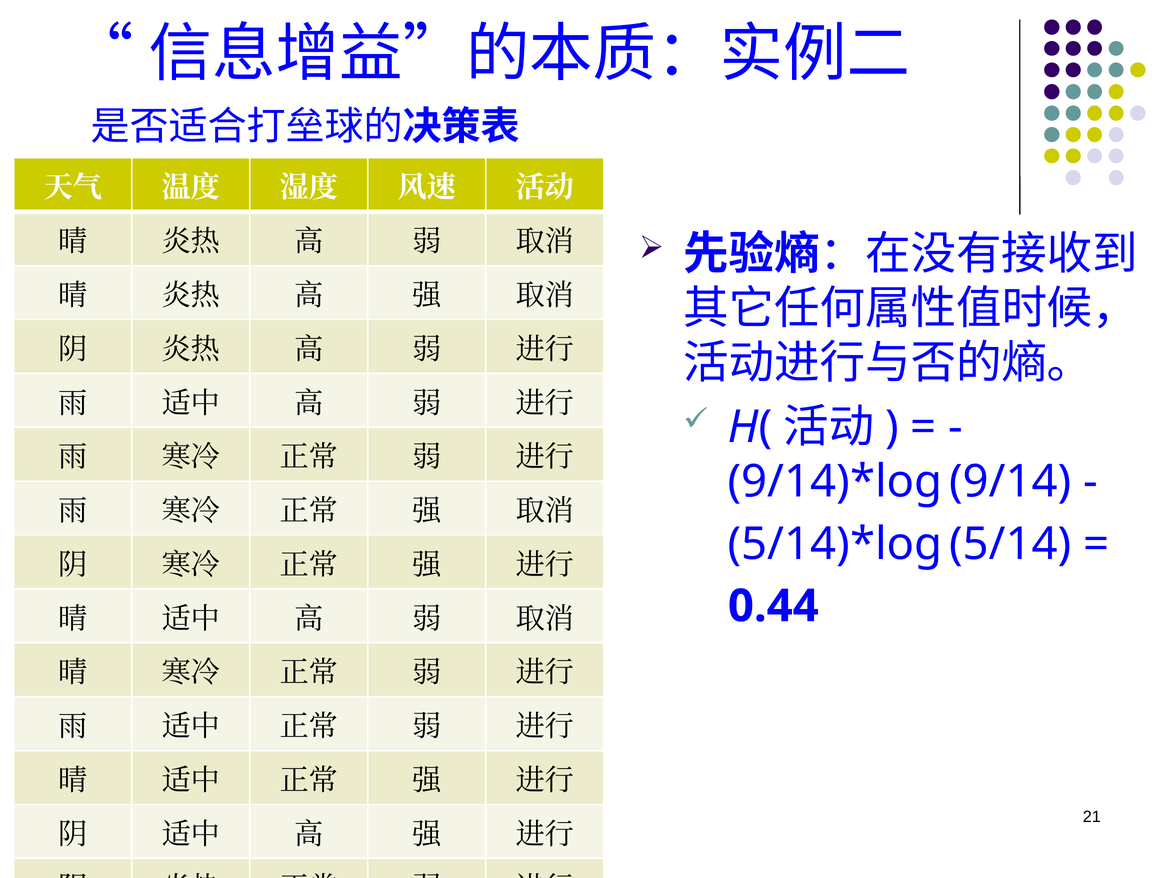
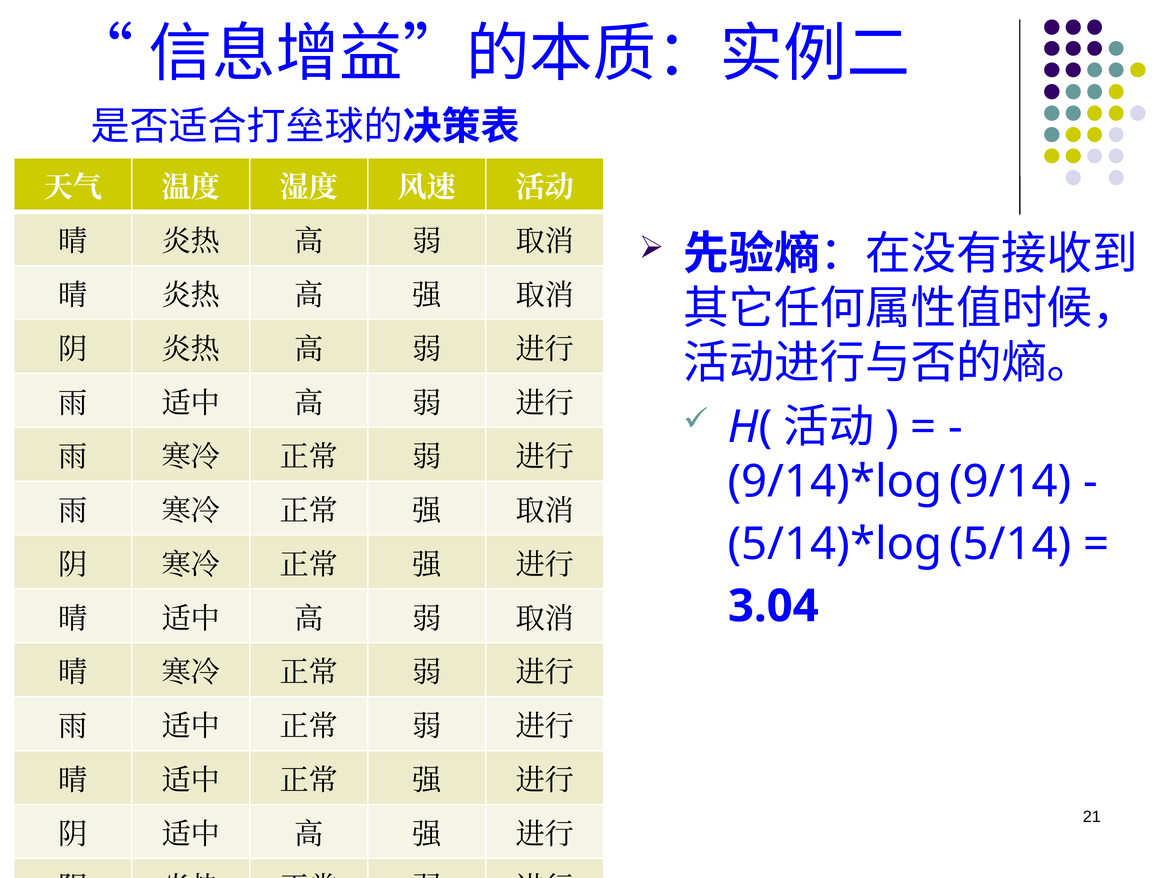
0.44: 0.44 -> 3.04
